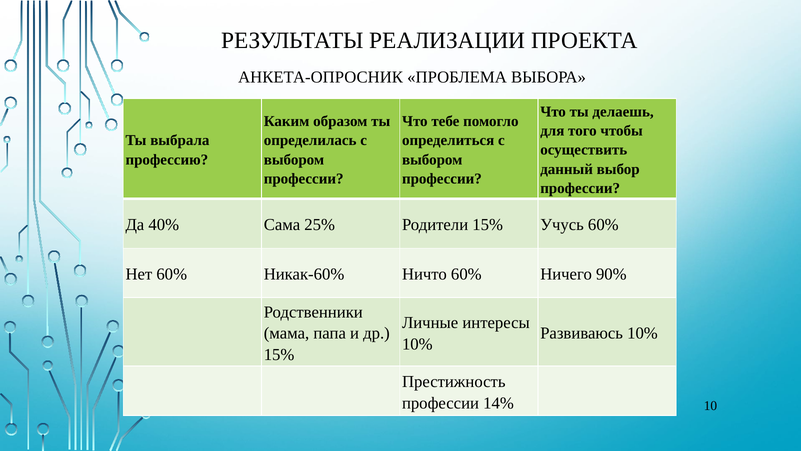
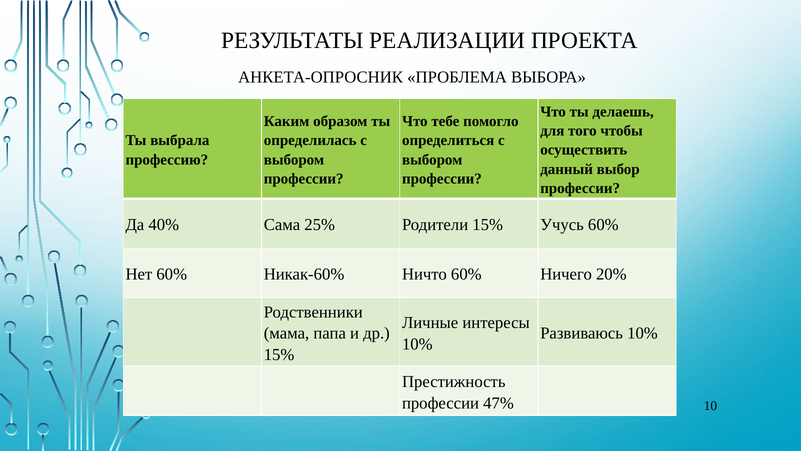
90%: 90% -> 20%
14%: 14% -> 47%
